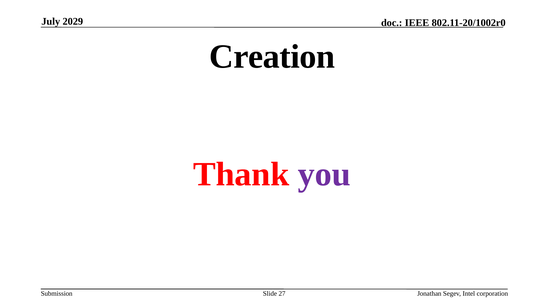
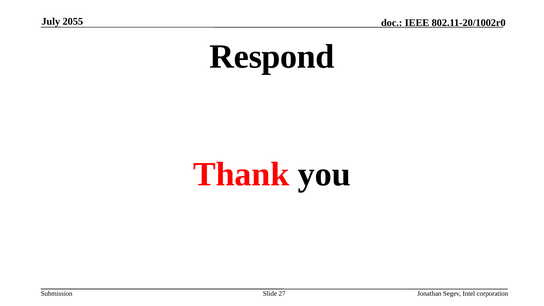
2029: 2029 -> 2055
Creation: Creation -> Respond
you colour: purple -> black
